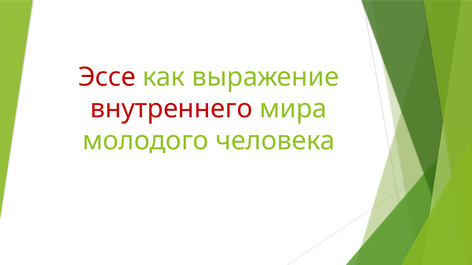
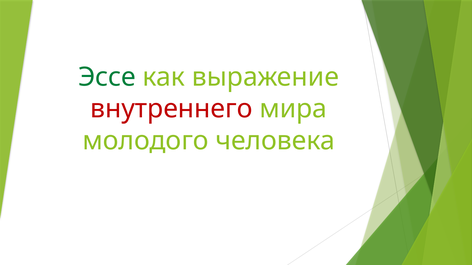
Эссе colour: red -> green
